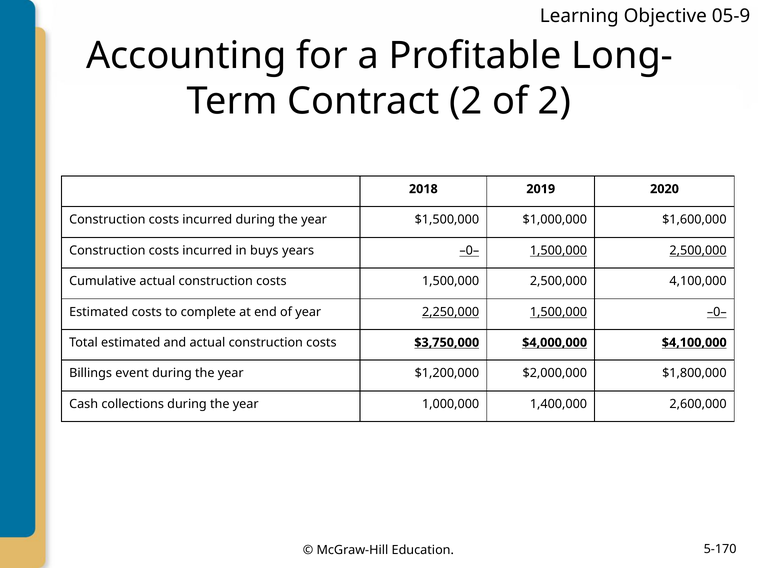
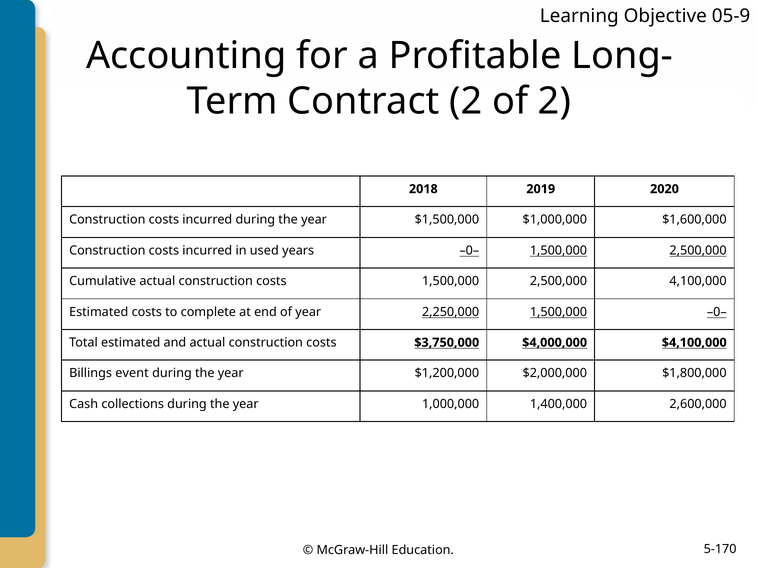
buys: buys -> used
